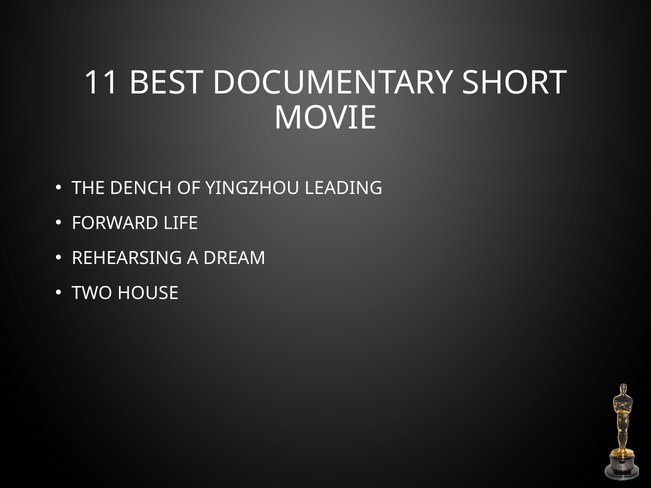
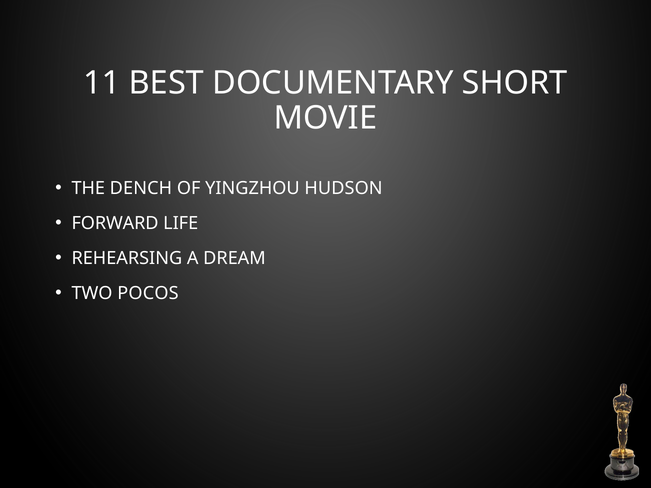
LEADING: LEADING -> HUDSON
HOUSE: HOUSE -> POCOS
